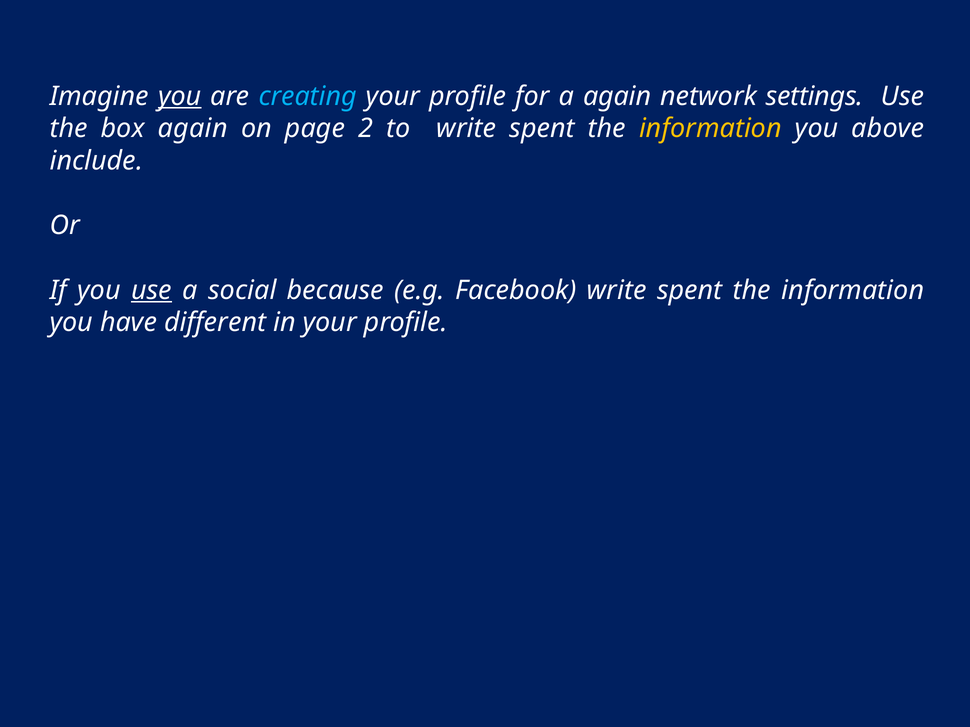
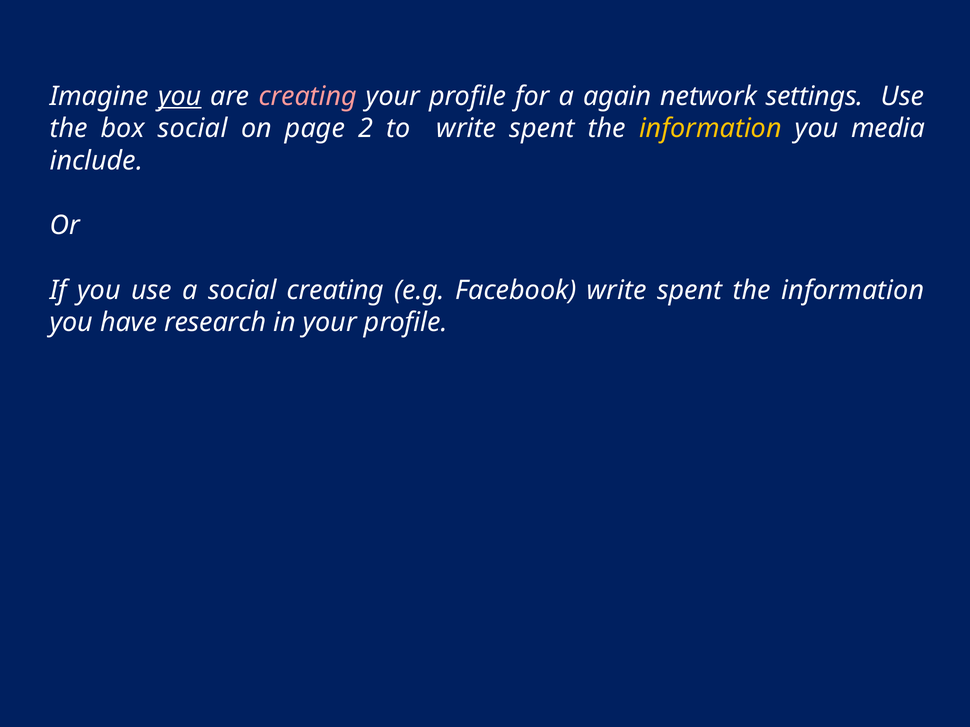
creating at (308, 96) colour: light blue -> pink
box again: again -> social
above: above -> media
use at (152, 290) underline: present -> none
social because: because -> creating
different: different -> research
